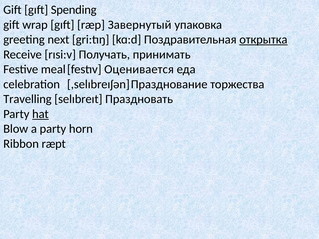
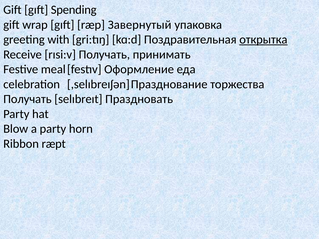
next: next -> with
Оценивается: Оценивается -> Оформление
Travelling at (27, 99): Travelling -> Получать
hat underline: present -> none
